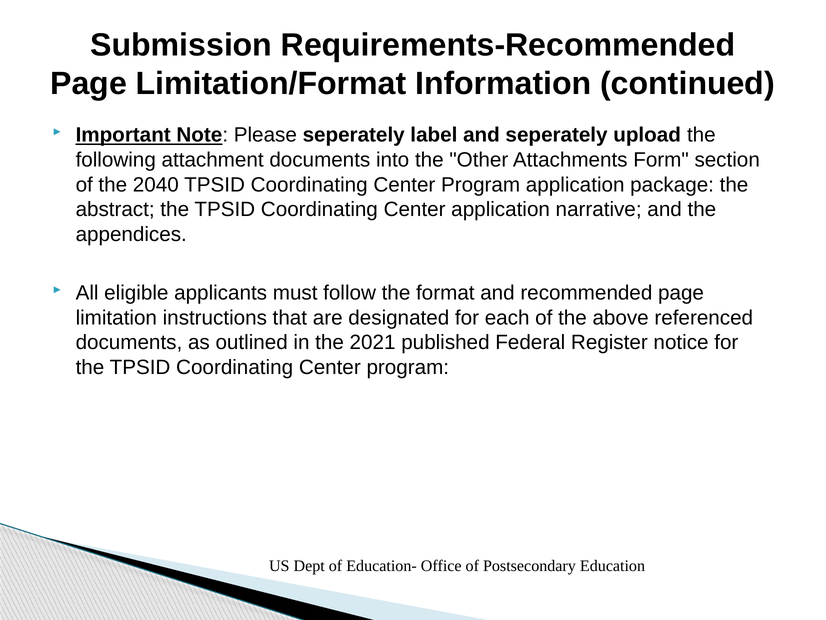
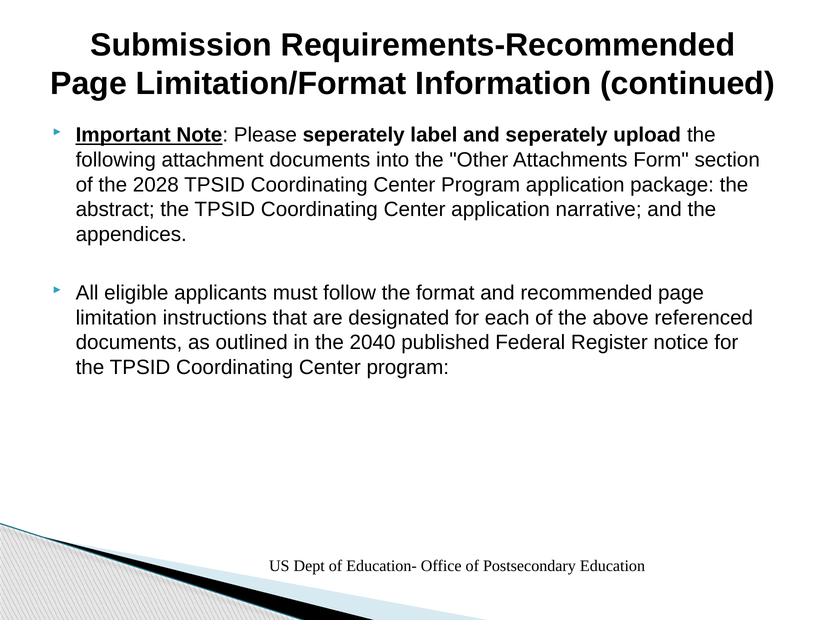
2040: 2040 -> 2028
2021: 2021 -> 2040
